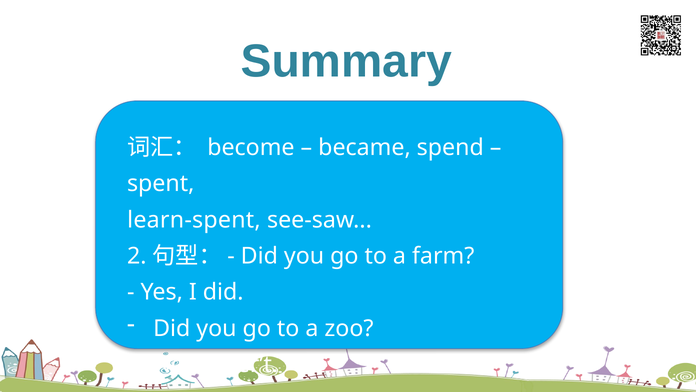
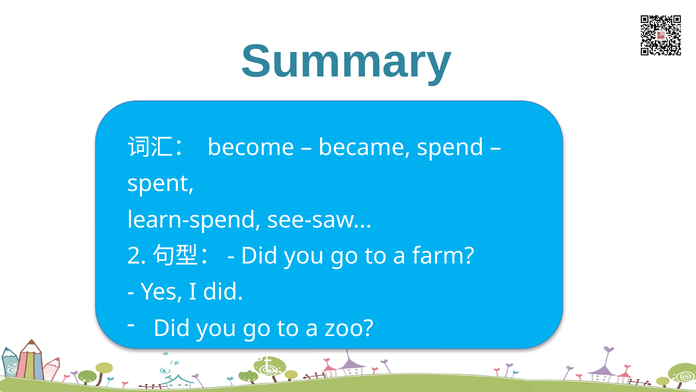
learn-spent: learn-spent -> learn-spend
